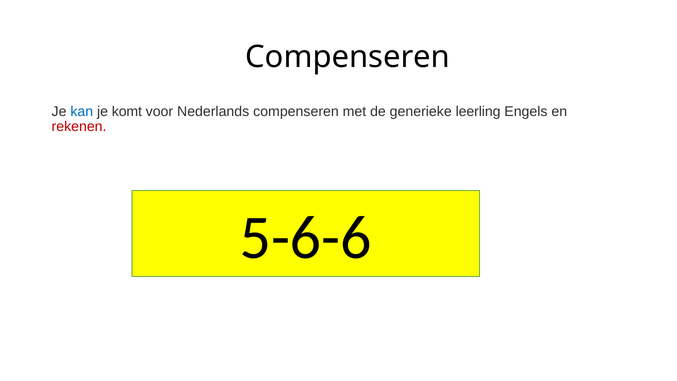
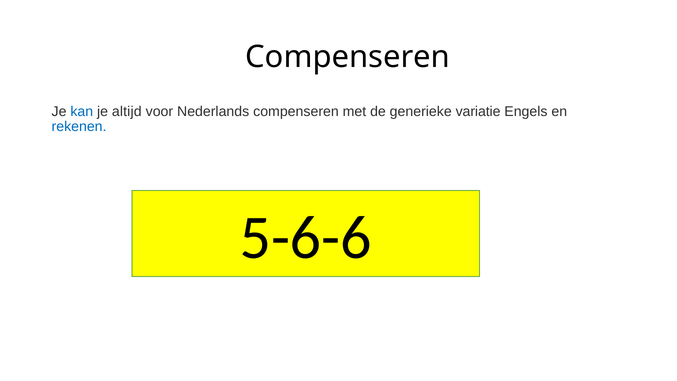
komt: komt -> altijd
leerling: leerling -> variatie
rekenen colour: red -> blue
